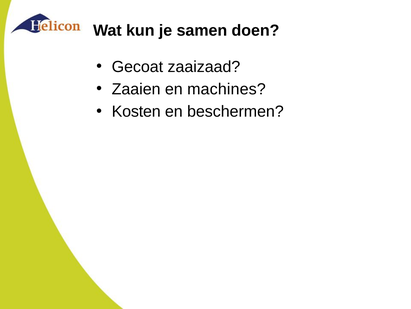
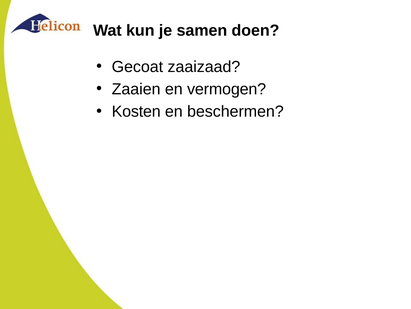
machines: machines -> vermogen
